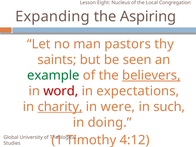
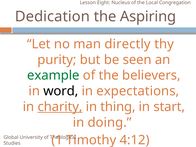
Expanding: Expanding -> Dedication
pastors: pastors -> directly
saints: saints -> purity
believers underline: present -> none
word colour: red -> black
were: were -> thing
such: such -> start
